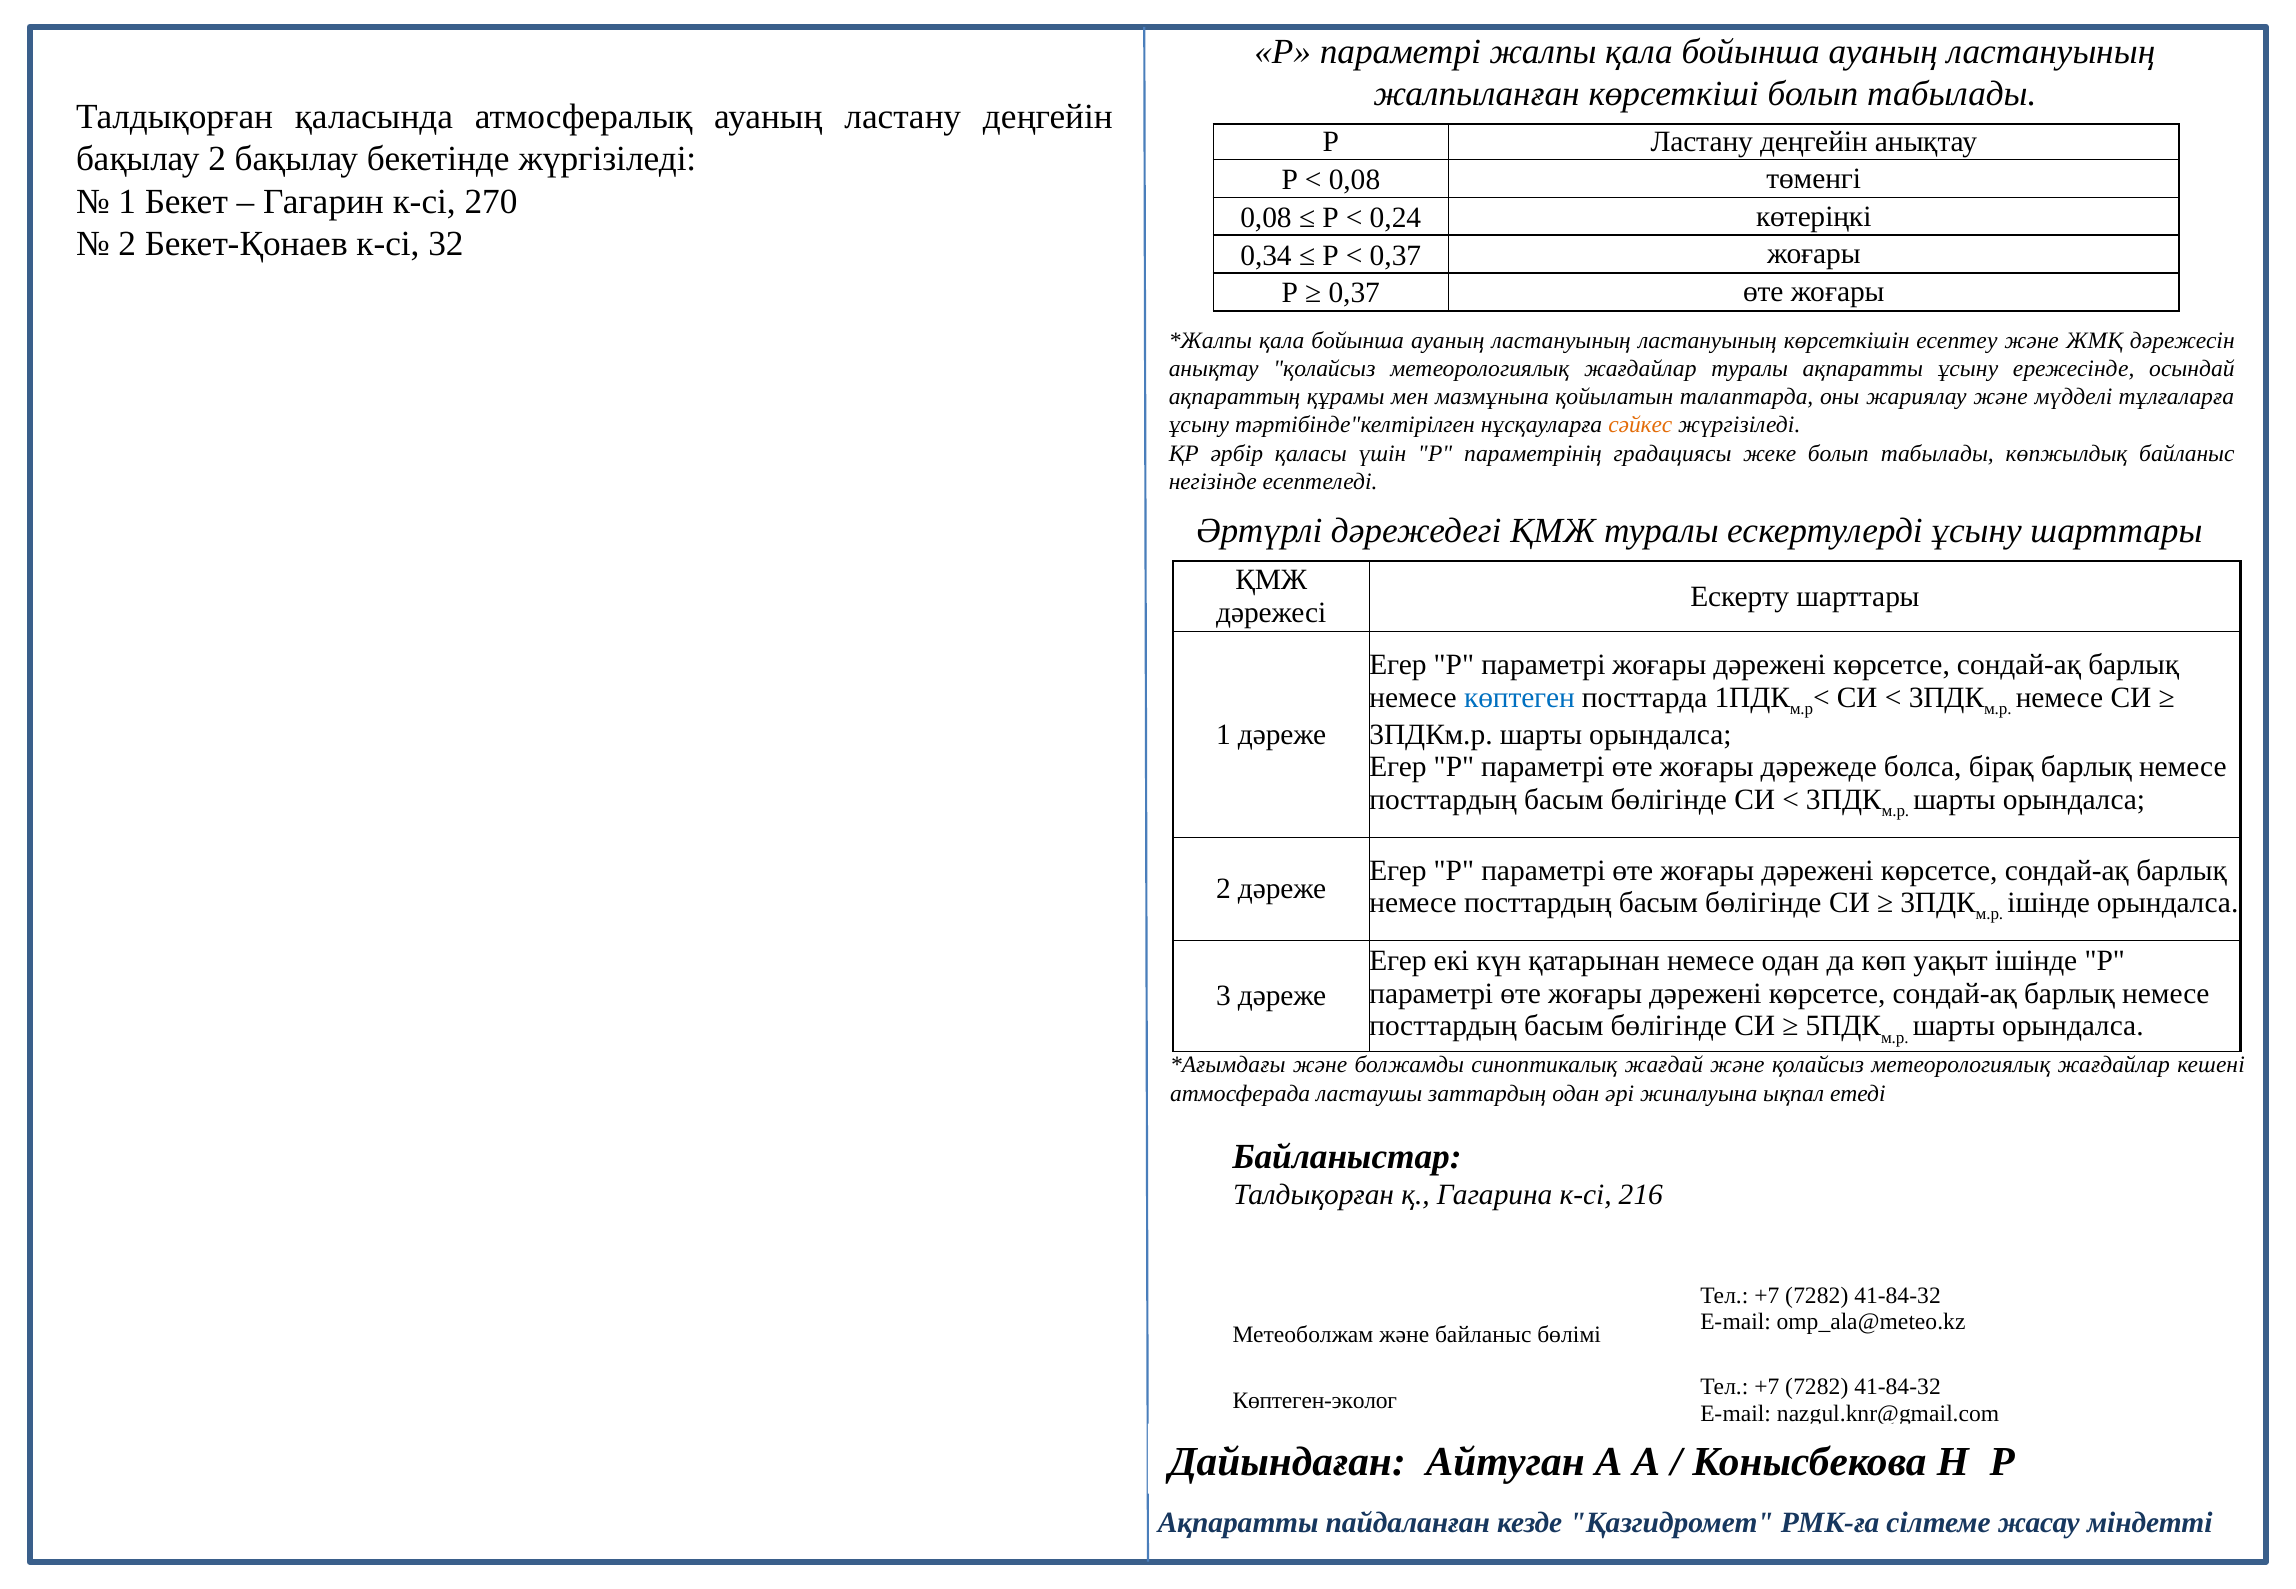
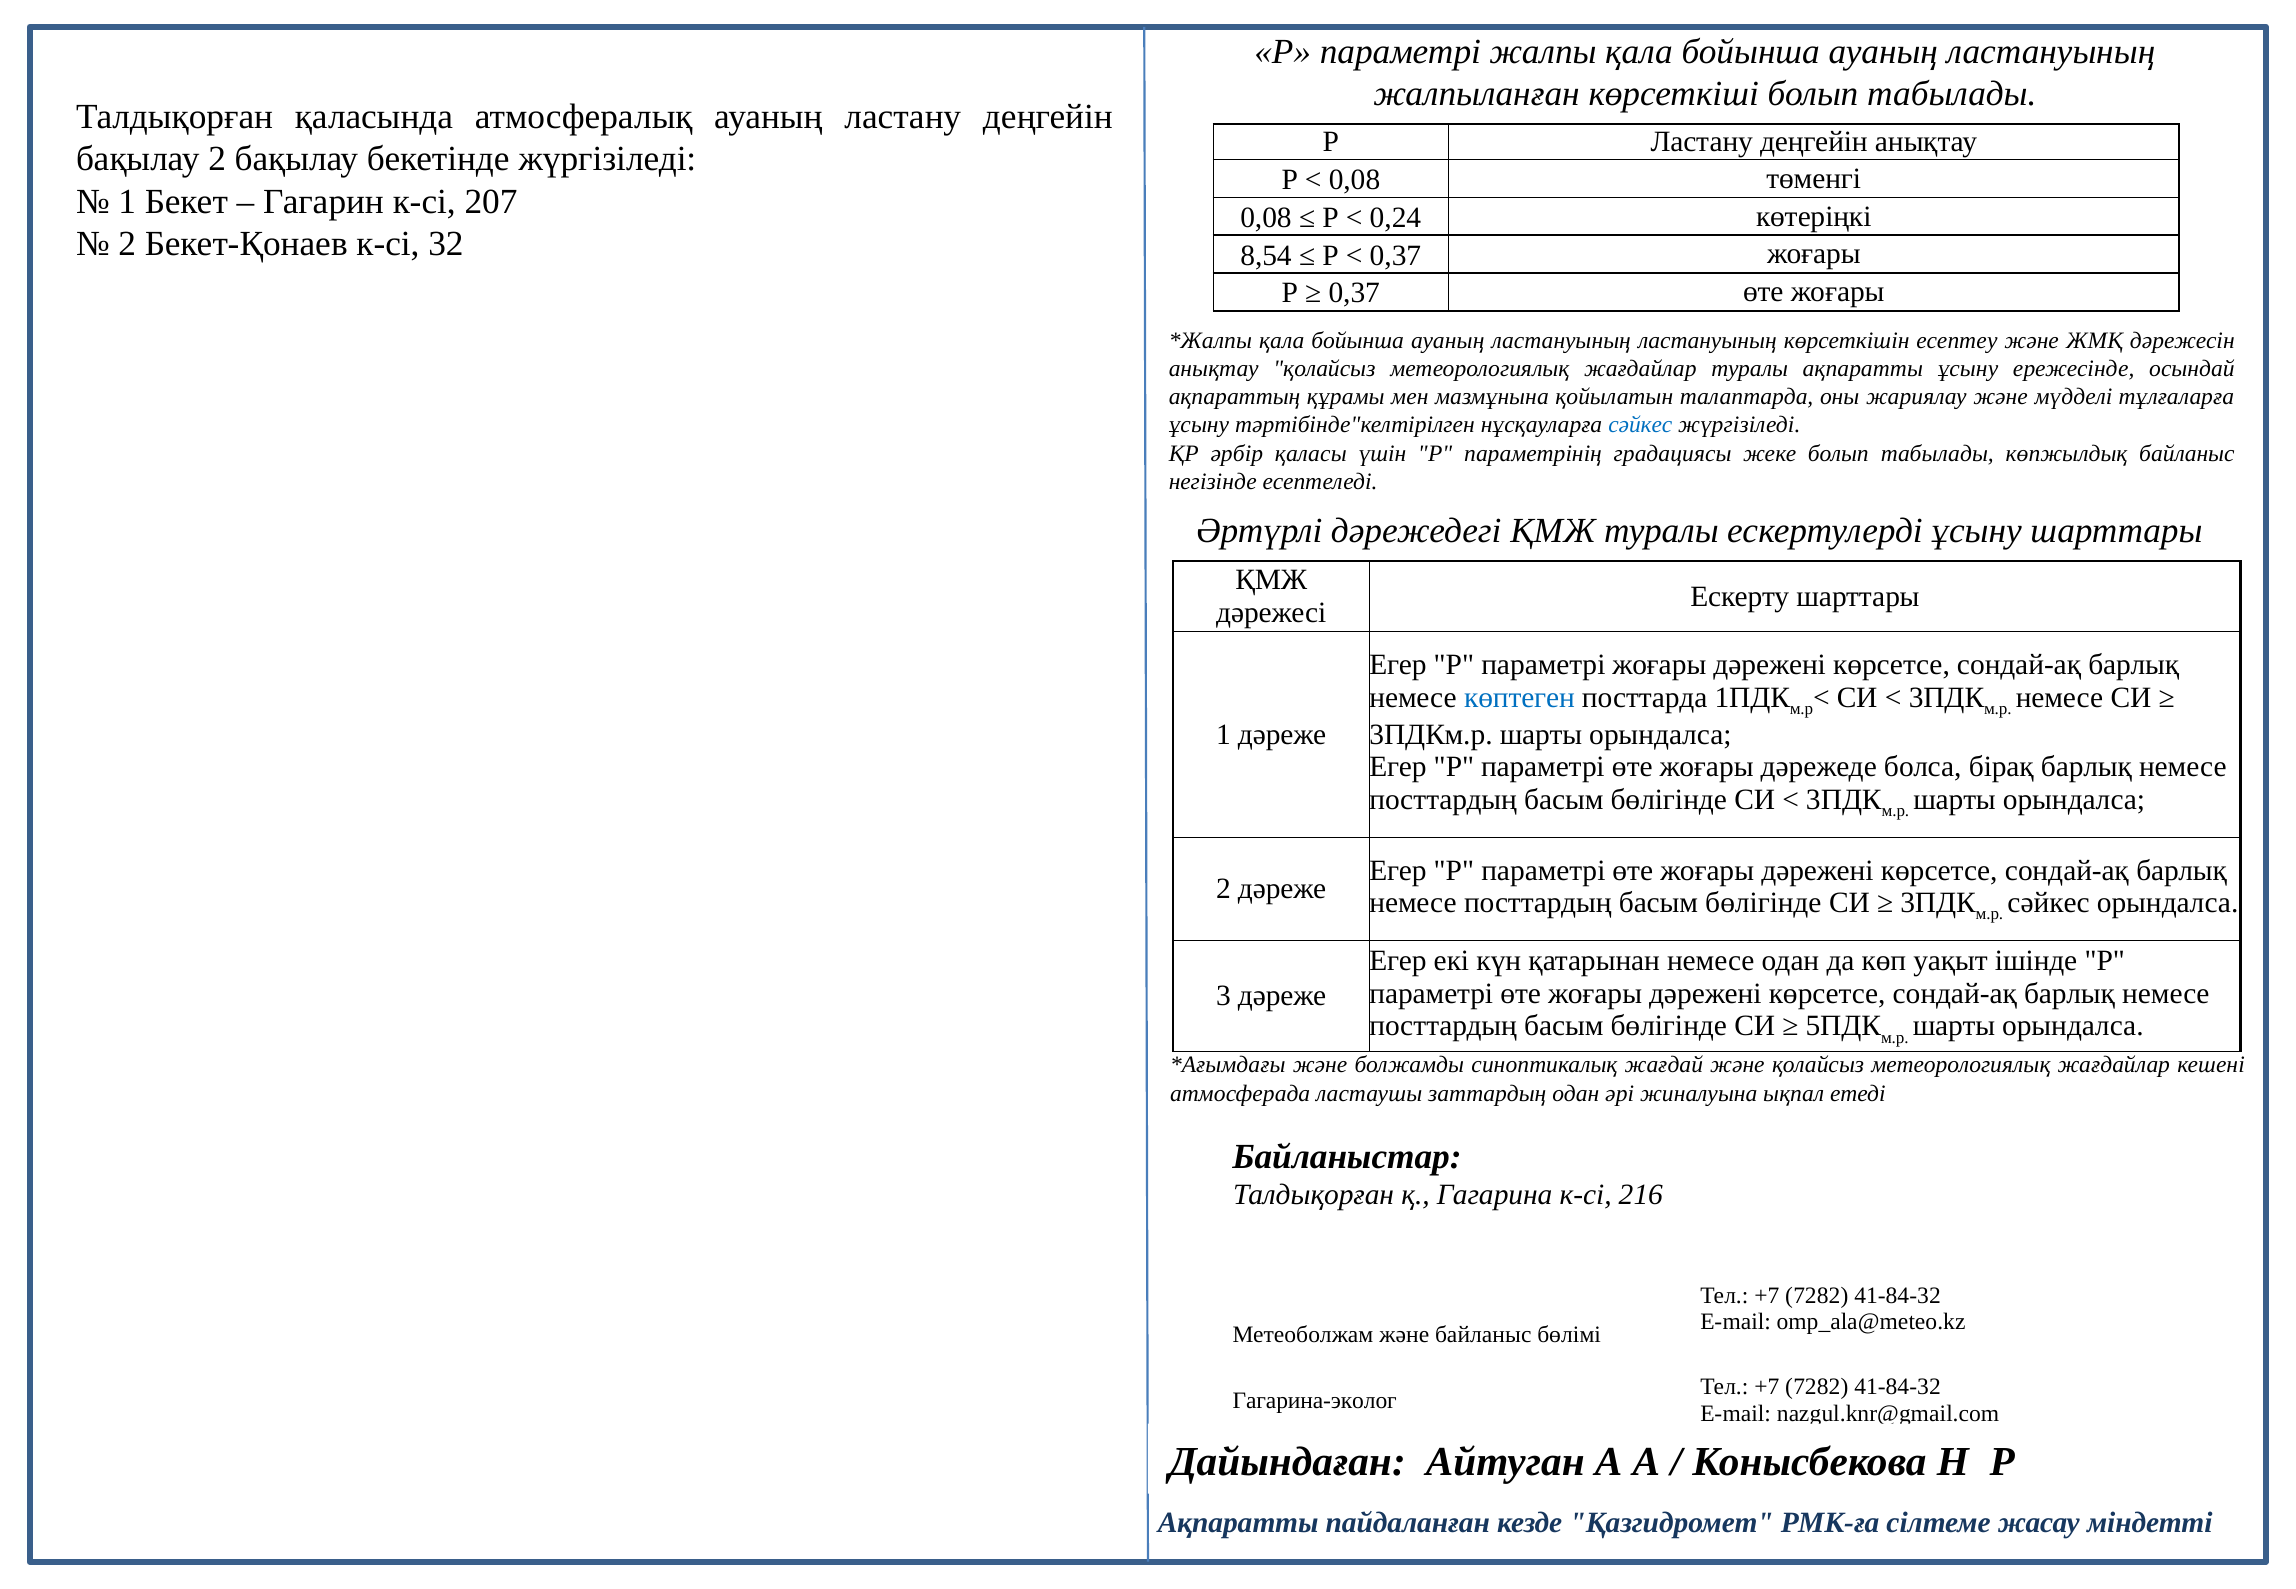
270: 270 -> 207
0,34: 0,34 -> 8,54
сәйкес at (1640, 425) colour: orange -> blue
ішінде at (2049, 903): ішінде -> сәйкес
Көптеген-эколог: Көптеген-эколог -> Гагарина-эколог
